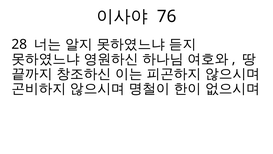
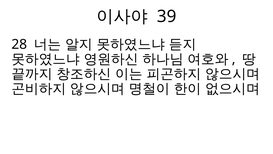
76: 76 -> 39
